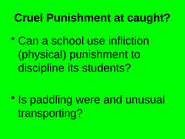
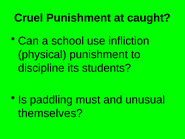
were: were -> must
transporting: transporting -> themselves
